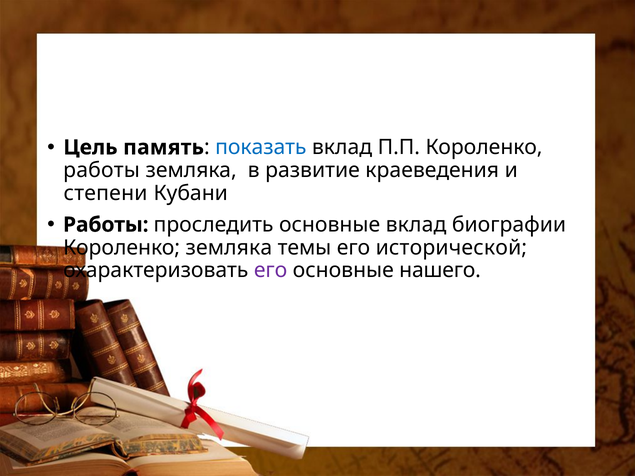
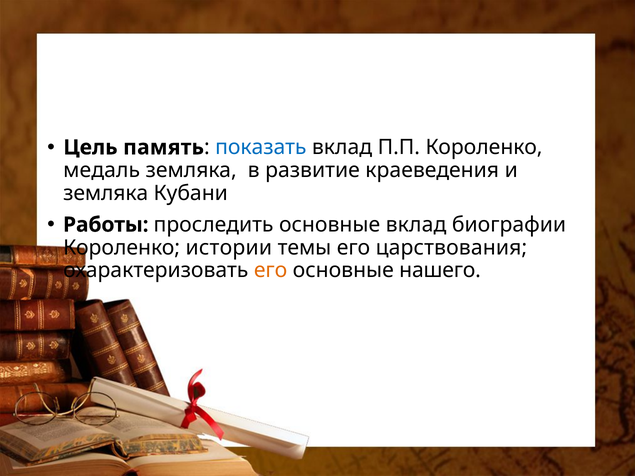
работы at (102, 170): работы -> медаль
степени at (106, 193): степени -> земляка
Короленко земляка: земляка -> истории
исторической: исторической -> царствования
его at (271, 271) colour: purple -> orange
